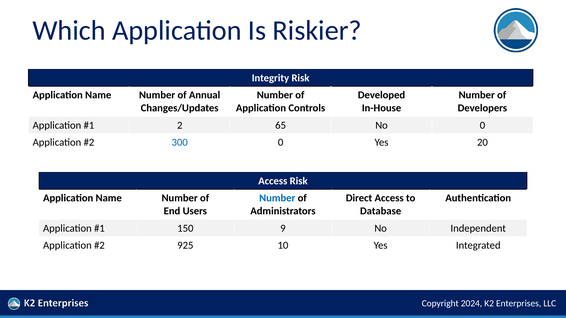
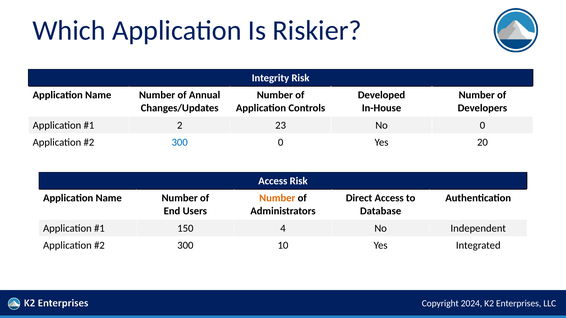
65: 65 -> 23
Number at (277, 198) colour: blue -> orange
9: 9 -> 4
925 at (185, 246): 925 -> 300
